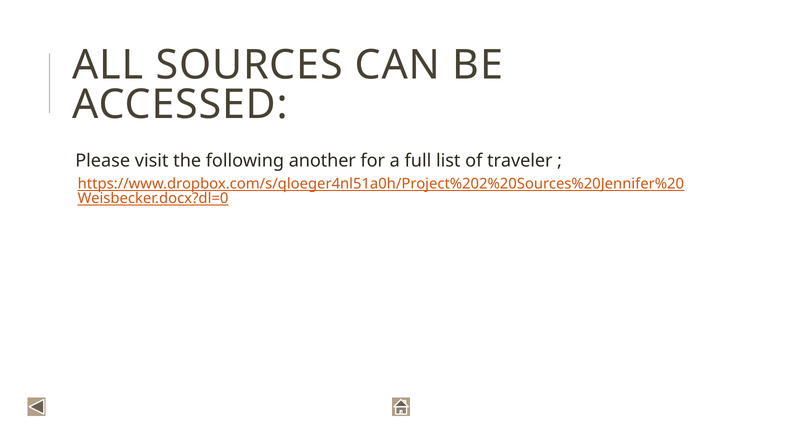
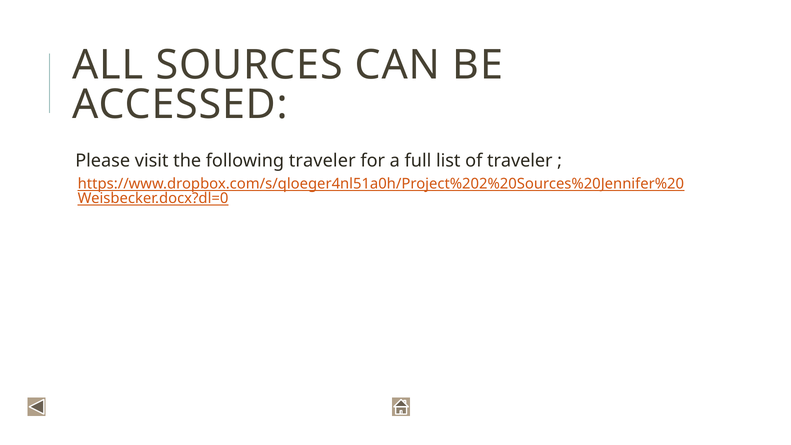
following another: another -> traveler
